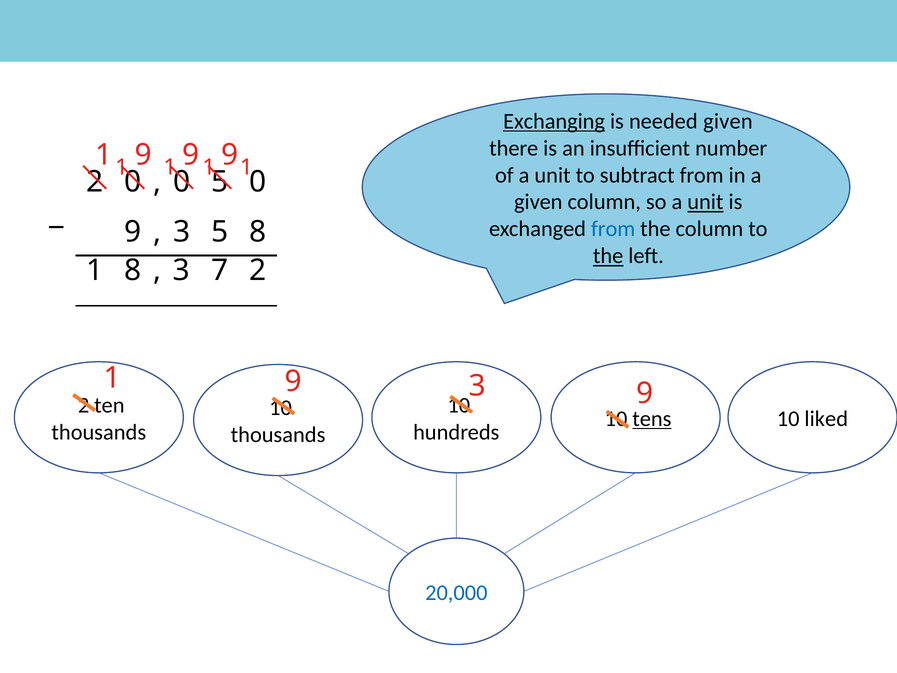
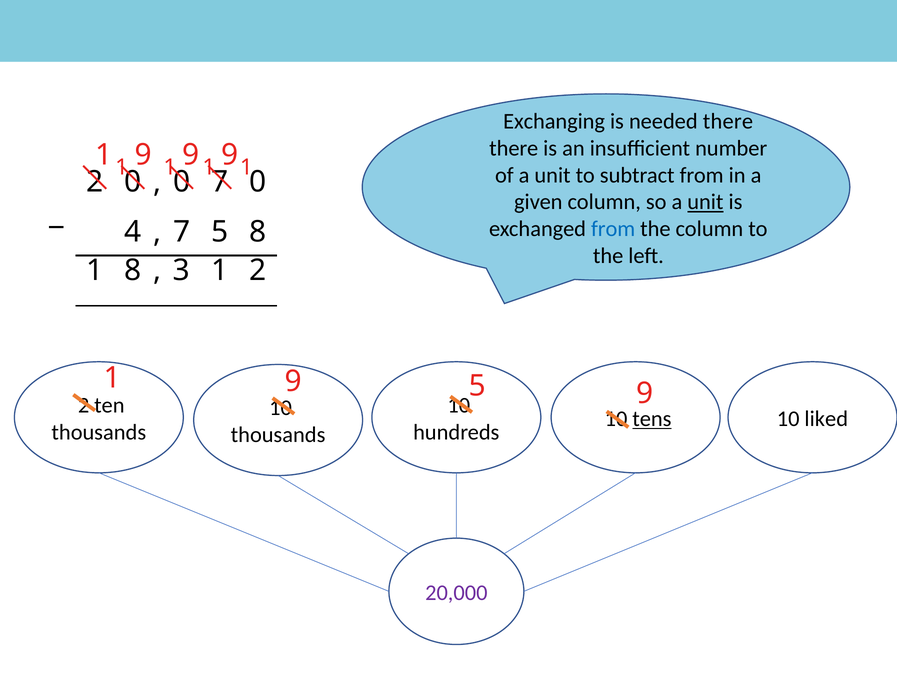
Exchanging underline: present -> none
needed given: given -> there
0 5: 5 -> 7
9 at (133, 232): 9 -> 4
3 at (182, 232): 3 -> 7
the at (608, 256) underline: present -> none
7 at (220, 270): 7 -> 1
9 3: 3 -> 5
20,000 colour: blue -> purple
